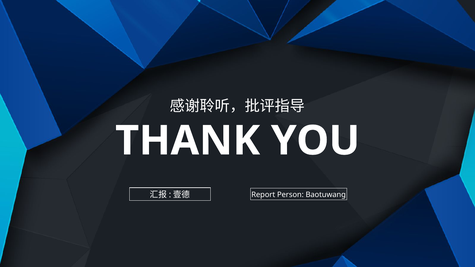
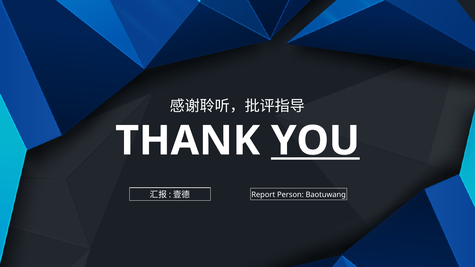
YOU underline: none -> present
